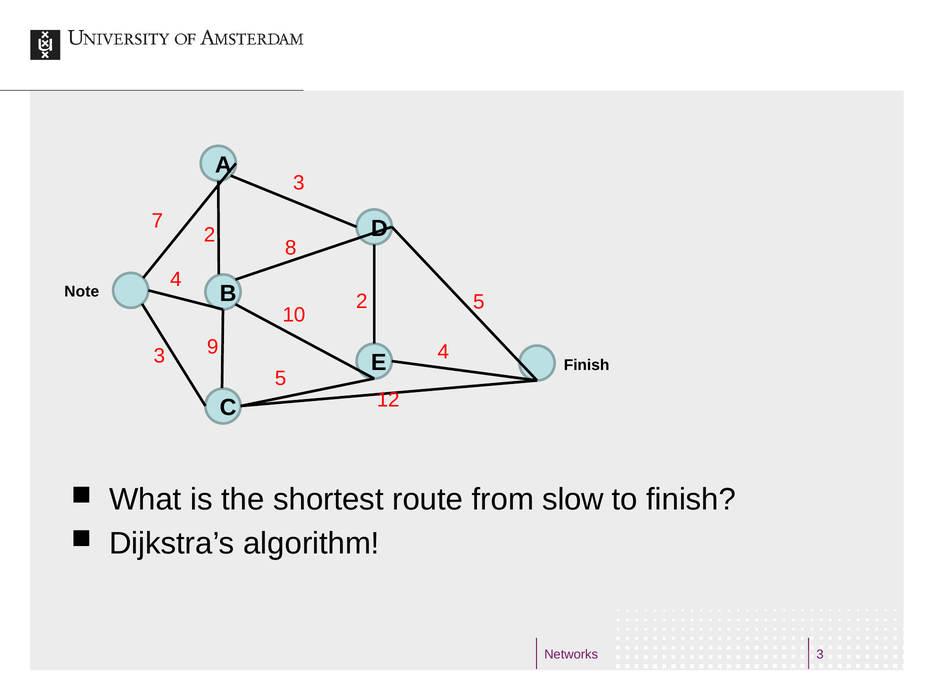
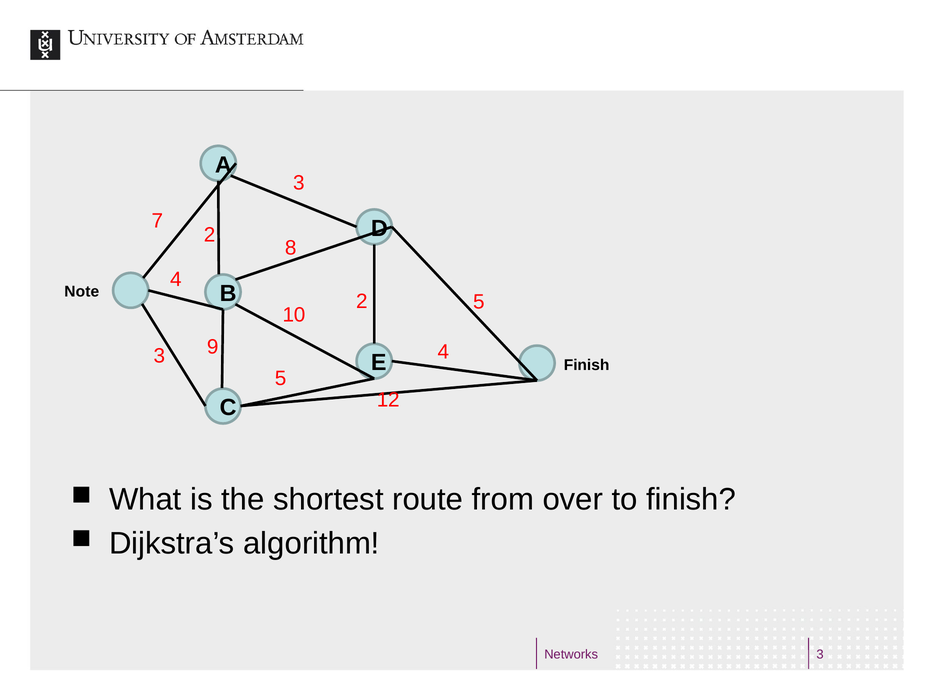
slow: slow -> over
